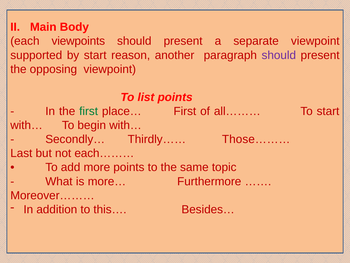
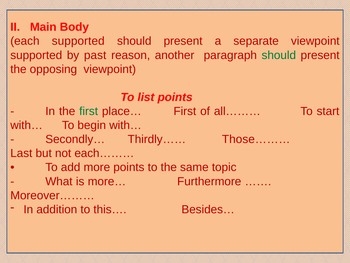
each viewpoints: viewpoints -> supported
by start: start -> past
should at (279, 55) colour: purple -> green
